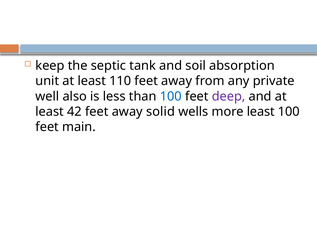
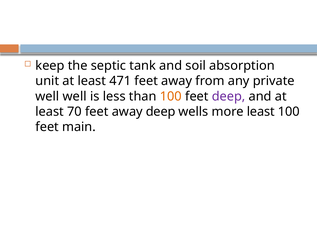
110: 110 -> 471
well also: also -> well
100 at (171, 96) colour: blue -> orange
42: 42 -> 70
away solid: solid -> deep
